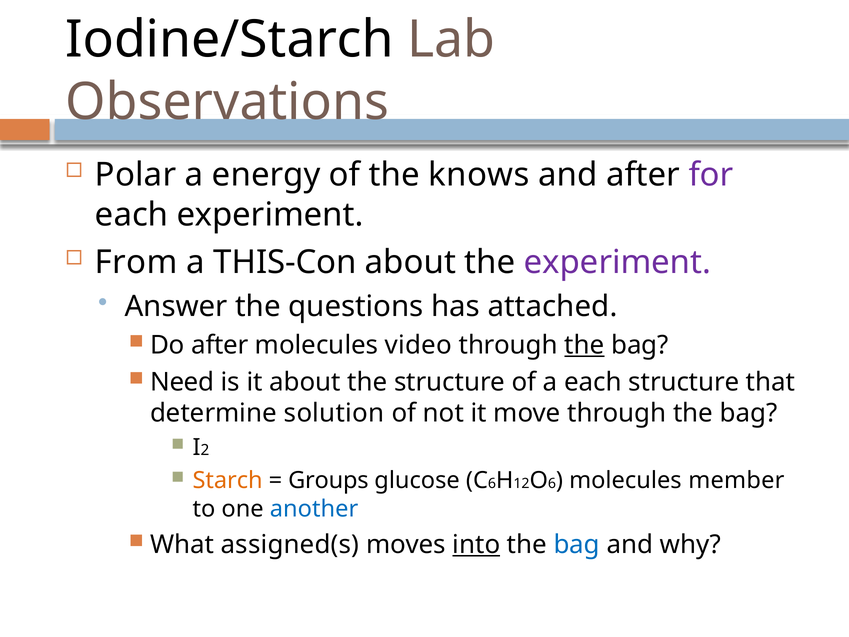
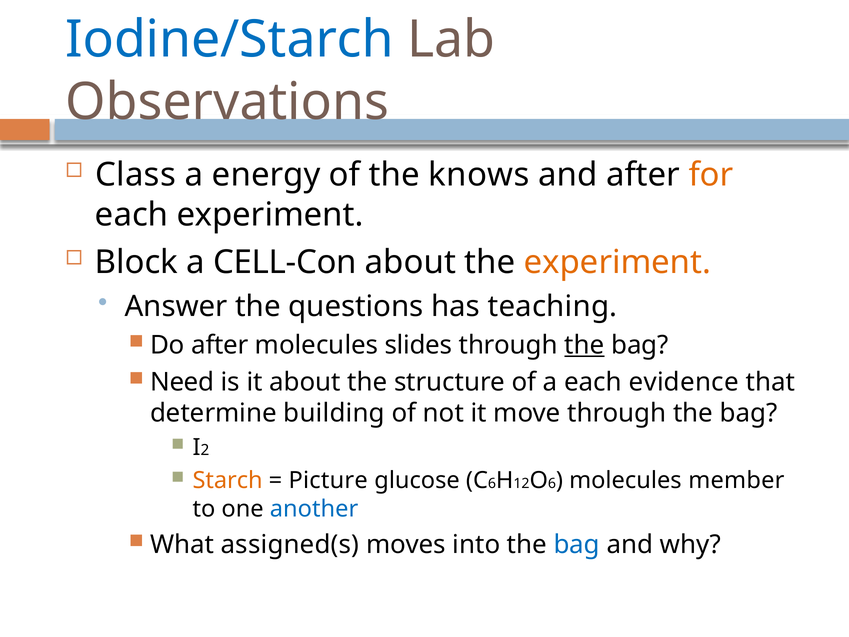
Iodine/Starch colour: black -> blue
Polar: Polar -> Class
for colour: purple -> orange
From: From -> Block
THIS-Con: THIS-Con -> CELL-Con
experiment at (617, 262) colour: purple -> orange
attached: attached -> teaching
video: video -> slides
each structure: structure -> evidence
solution: solution -> building
Groups: Groups -> Picture
into underline: present -> none
